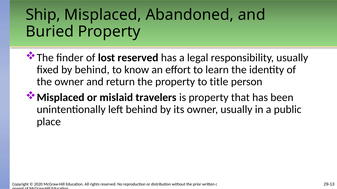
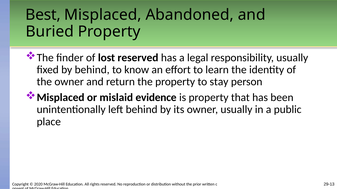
Ship: Ship -> Best
title: title -> stay
travelers: travelers -> evidence
